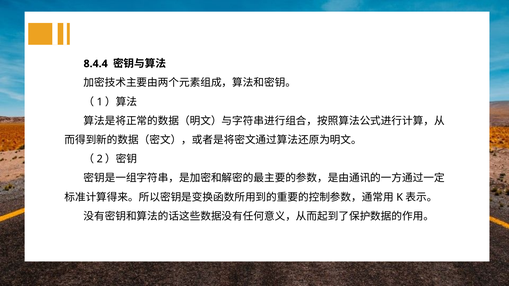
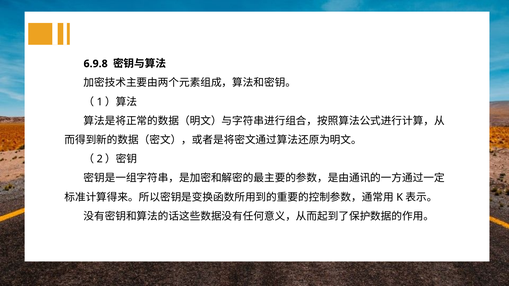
8.4.4: 8.4.4 -> 6.9.8
